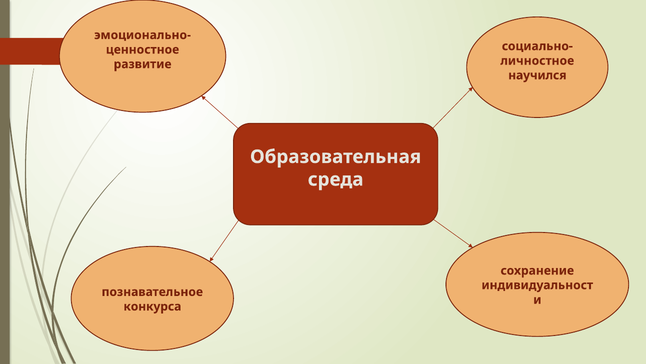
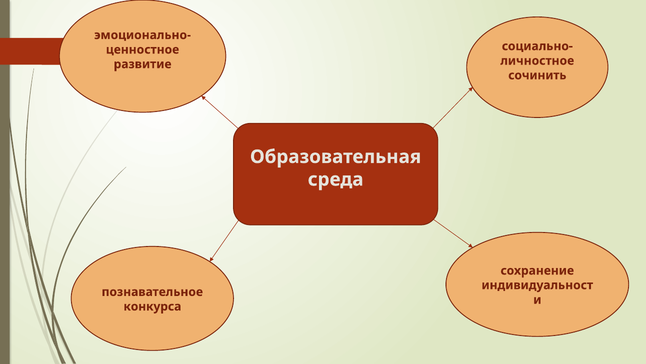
научился: научился -> сочинить
